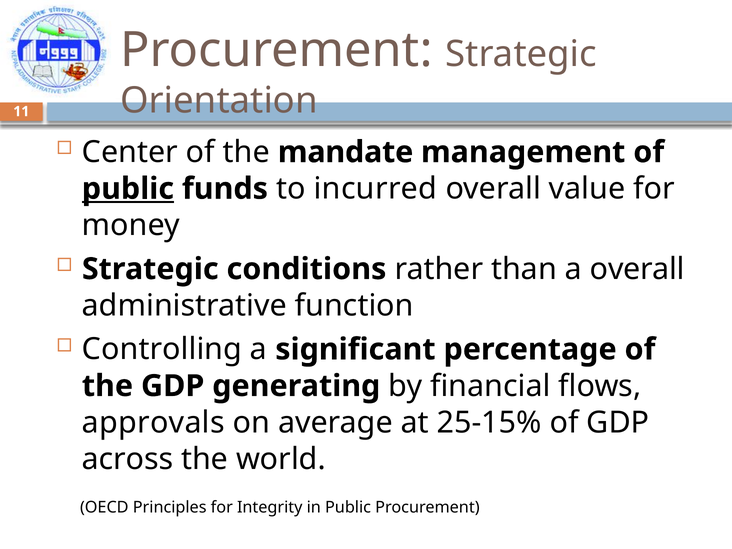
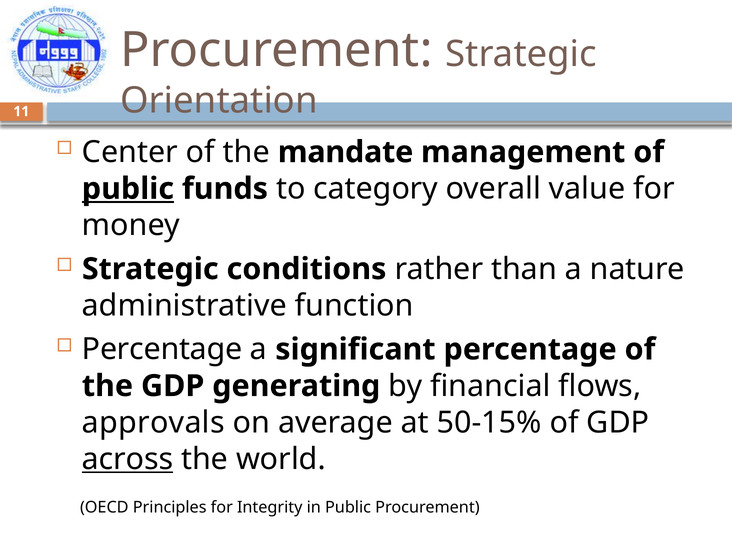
incurred: incurred -> category
a overall: overall -> nature
Controlling at (162, 349): Controlling -> Percentage
25-15%: 25-15% -> 50-15%
across underline: none -> present
